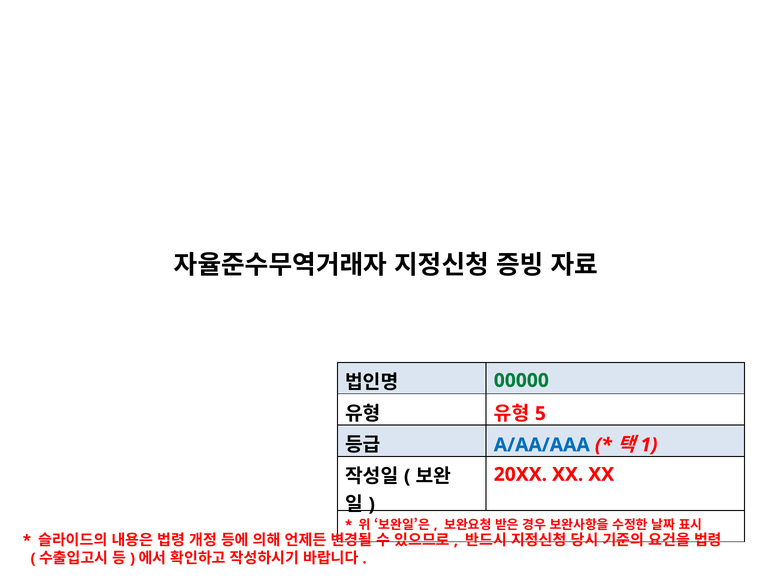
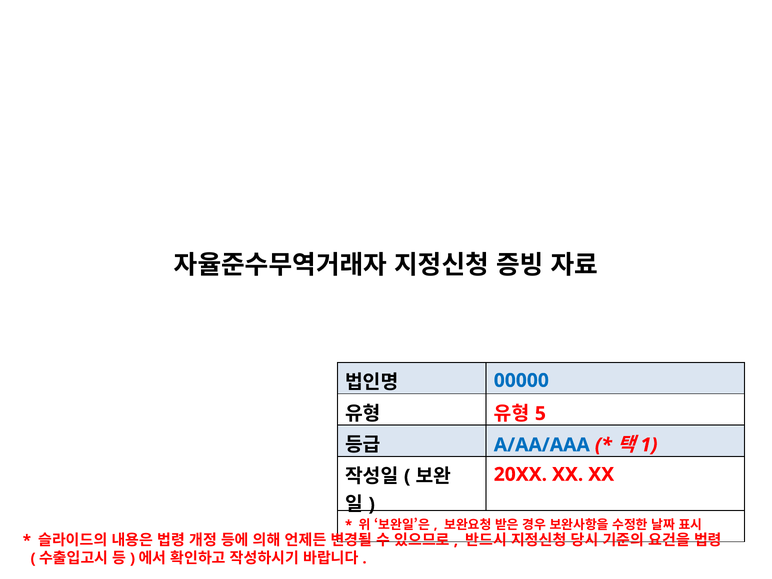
00000 colour: green -> blue
